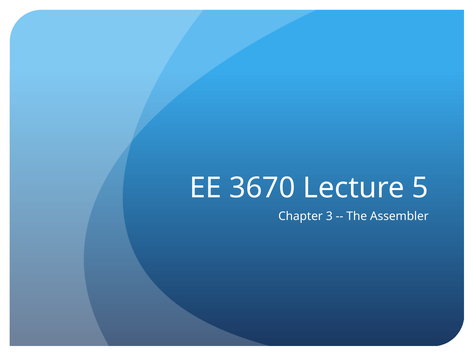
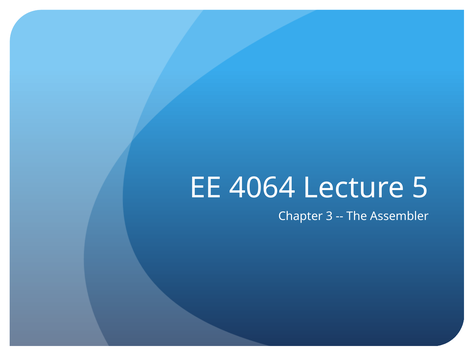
3670: 3670 -> 4064
